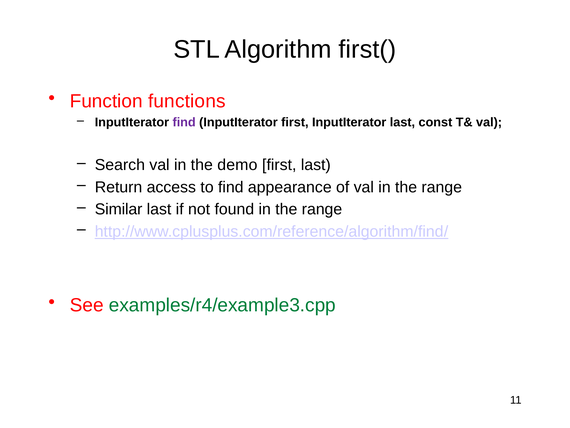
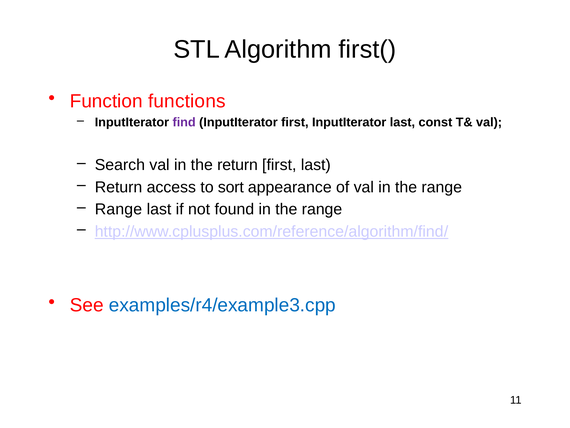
the demo: demo -> return
to find: find -> sort
Similar at (119, 209): Similar -> Range
examples/r4/example3.cpp colour: green -> blue
